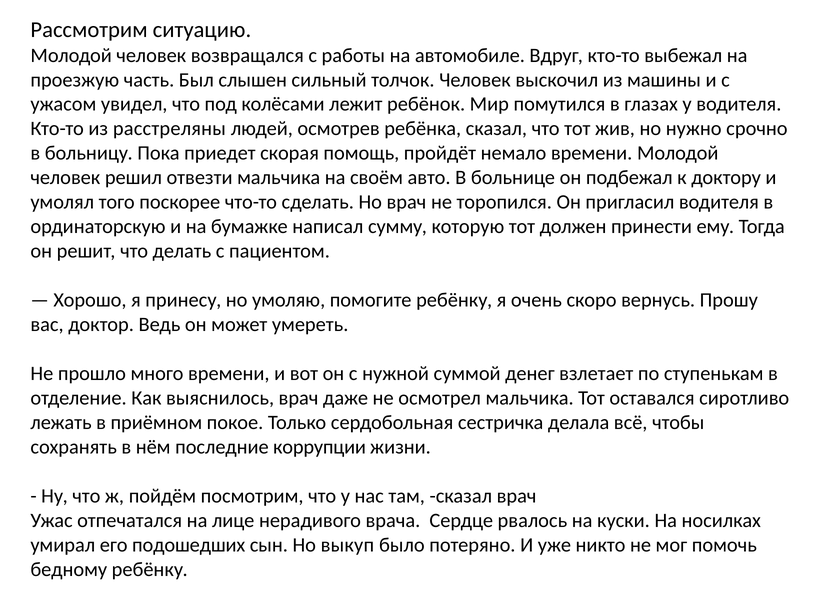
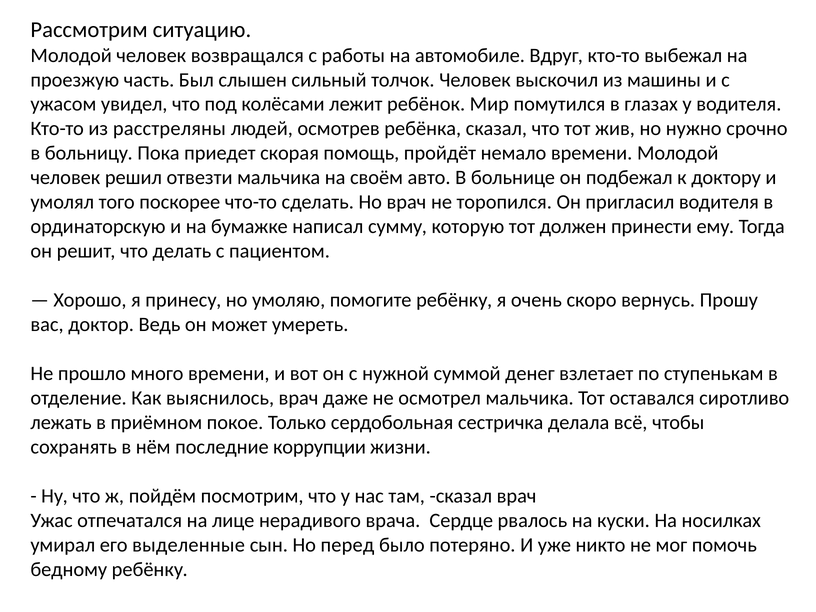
подошедших: подошедших -> выделенные
выкуп: выкуп -> перед
